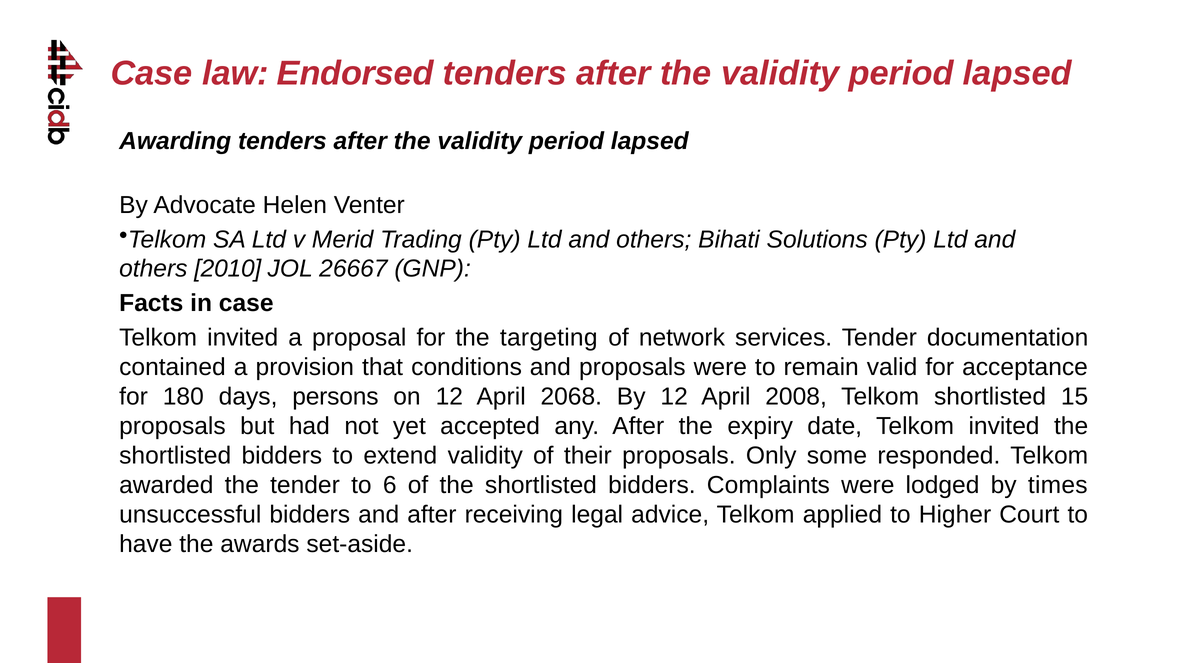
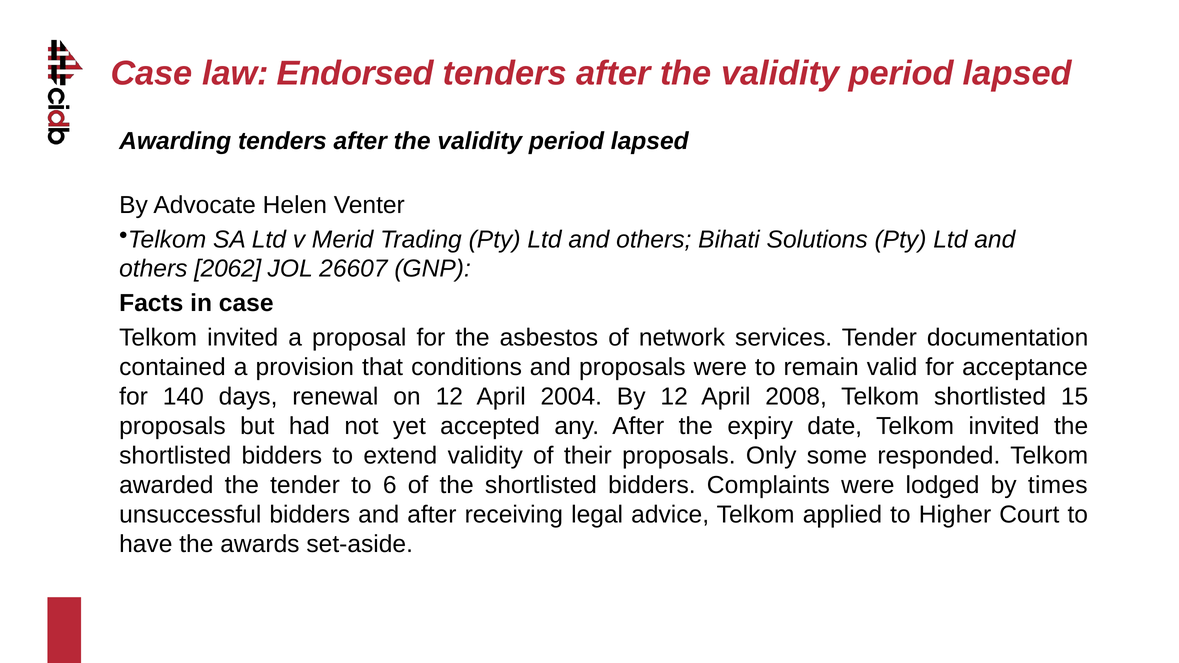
2010: 2010 -> 2062
26667: 26667 -> 26607
targeting: targeting -> asbestos
180: 180 -> 140
persons: persons -> renewal
2068: 2068 -> 2004
